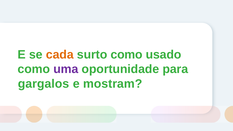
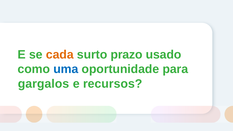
surto como: como -> prazo
uma colour: purple -> blue
mostram: mostram -> recursos
